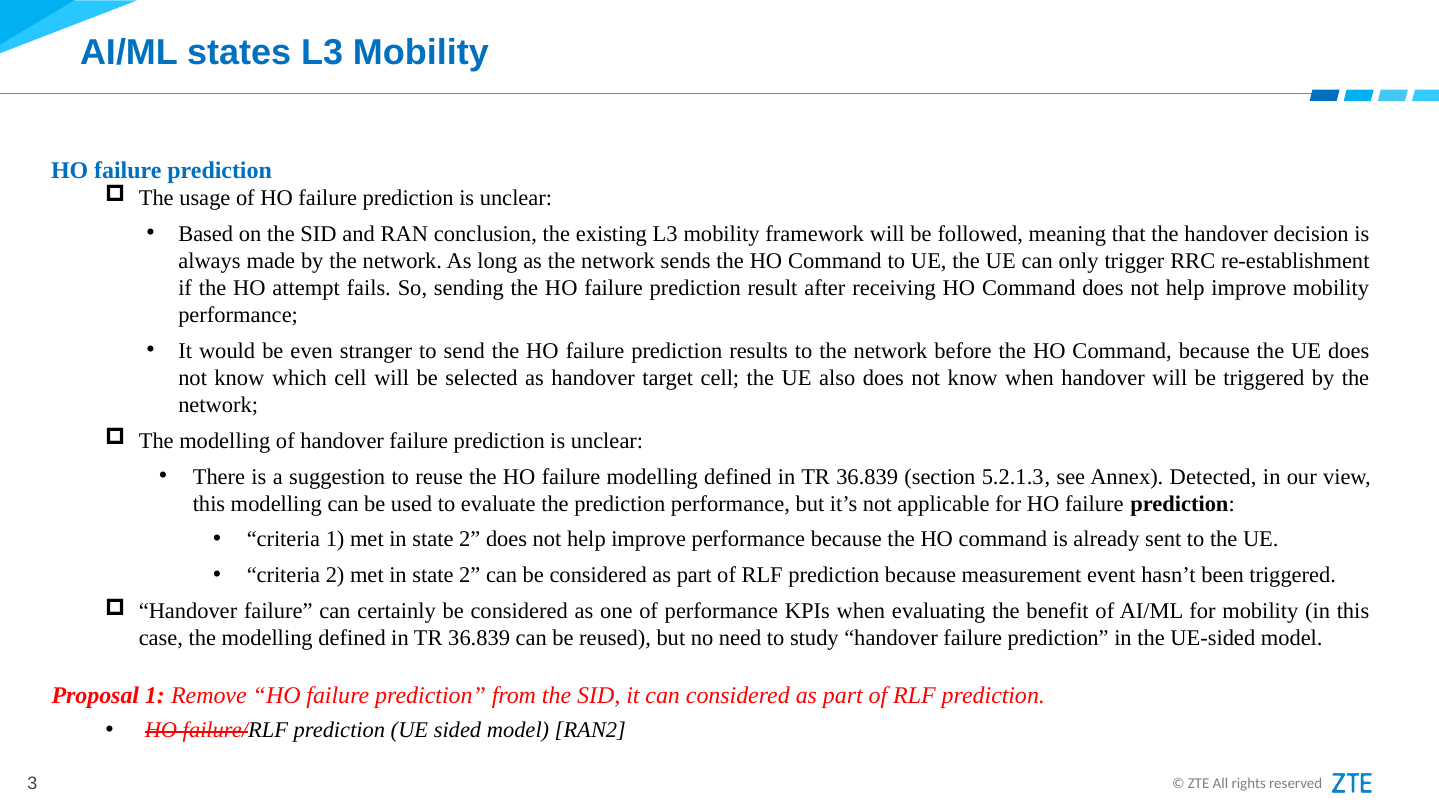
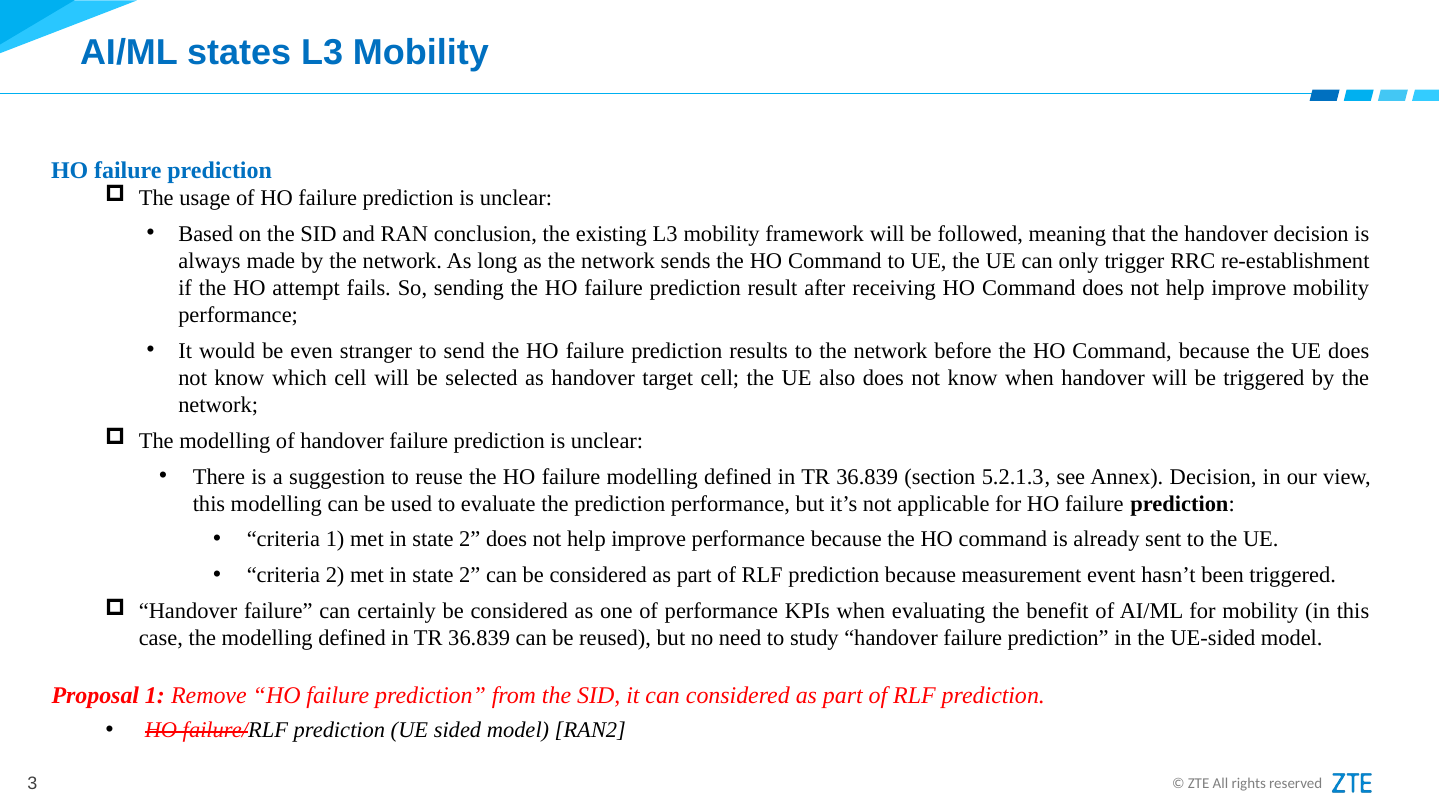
Annex Detected: Detected -> Decision
